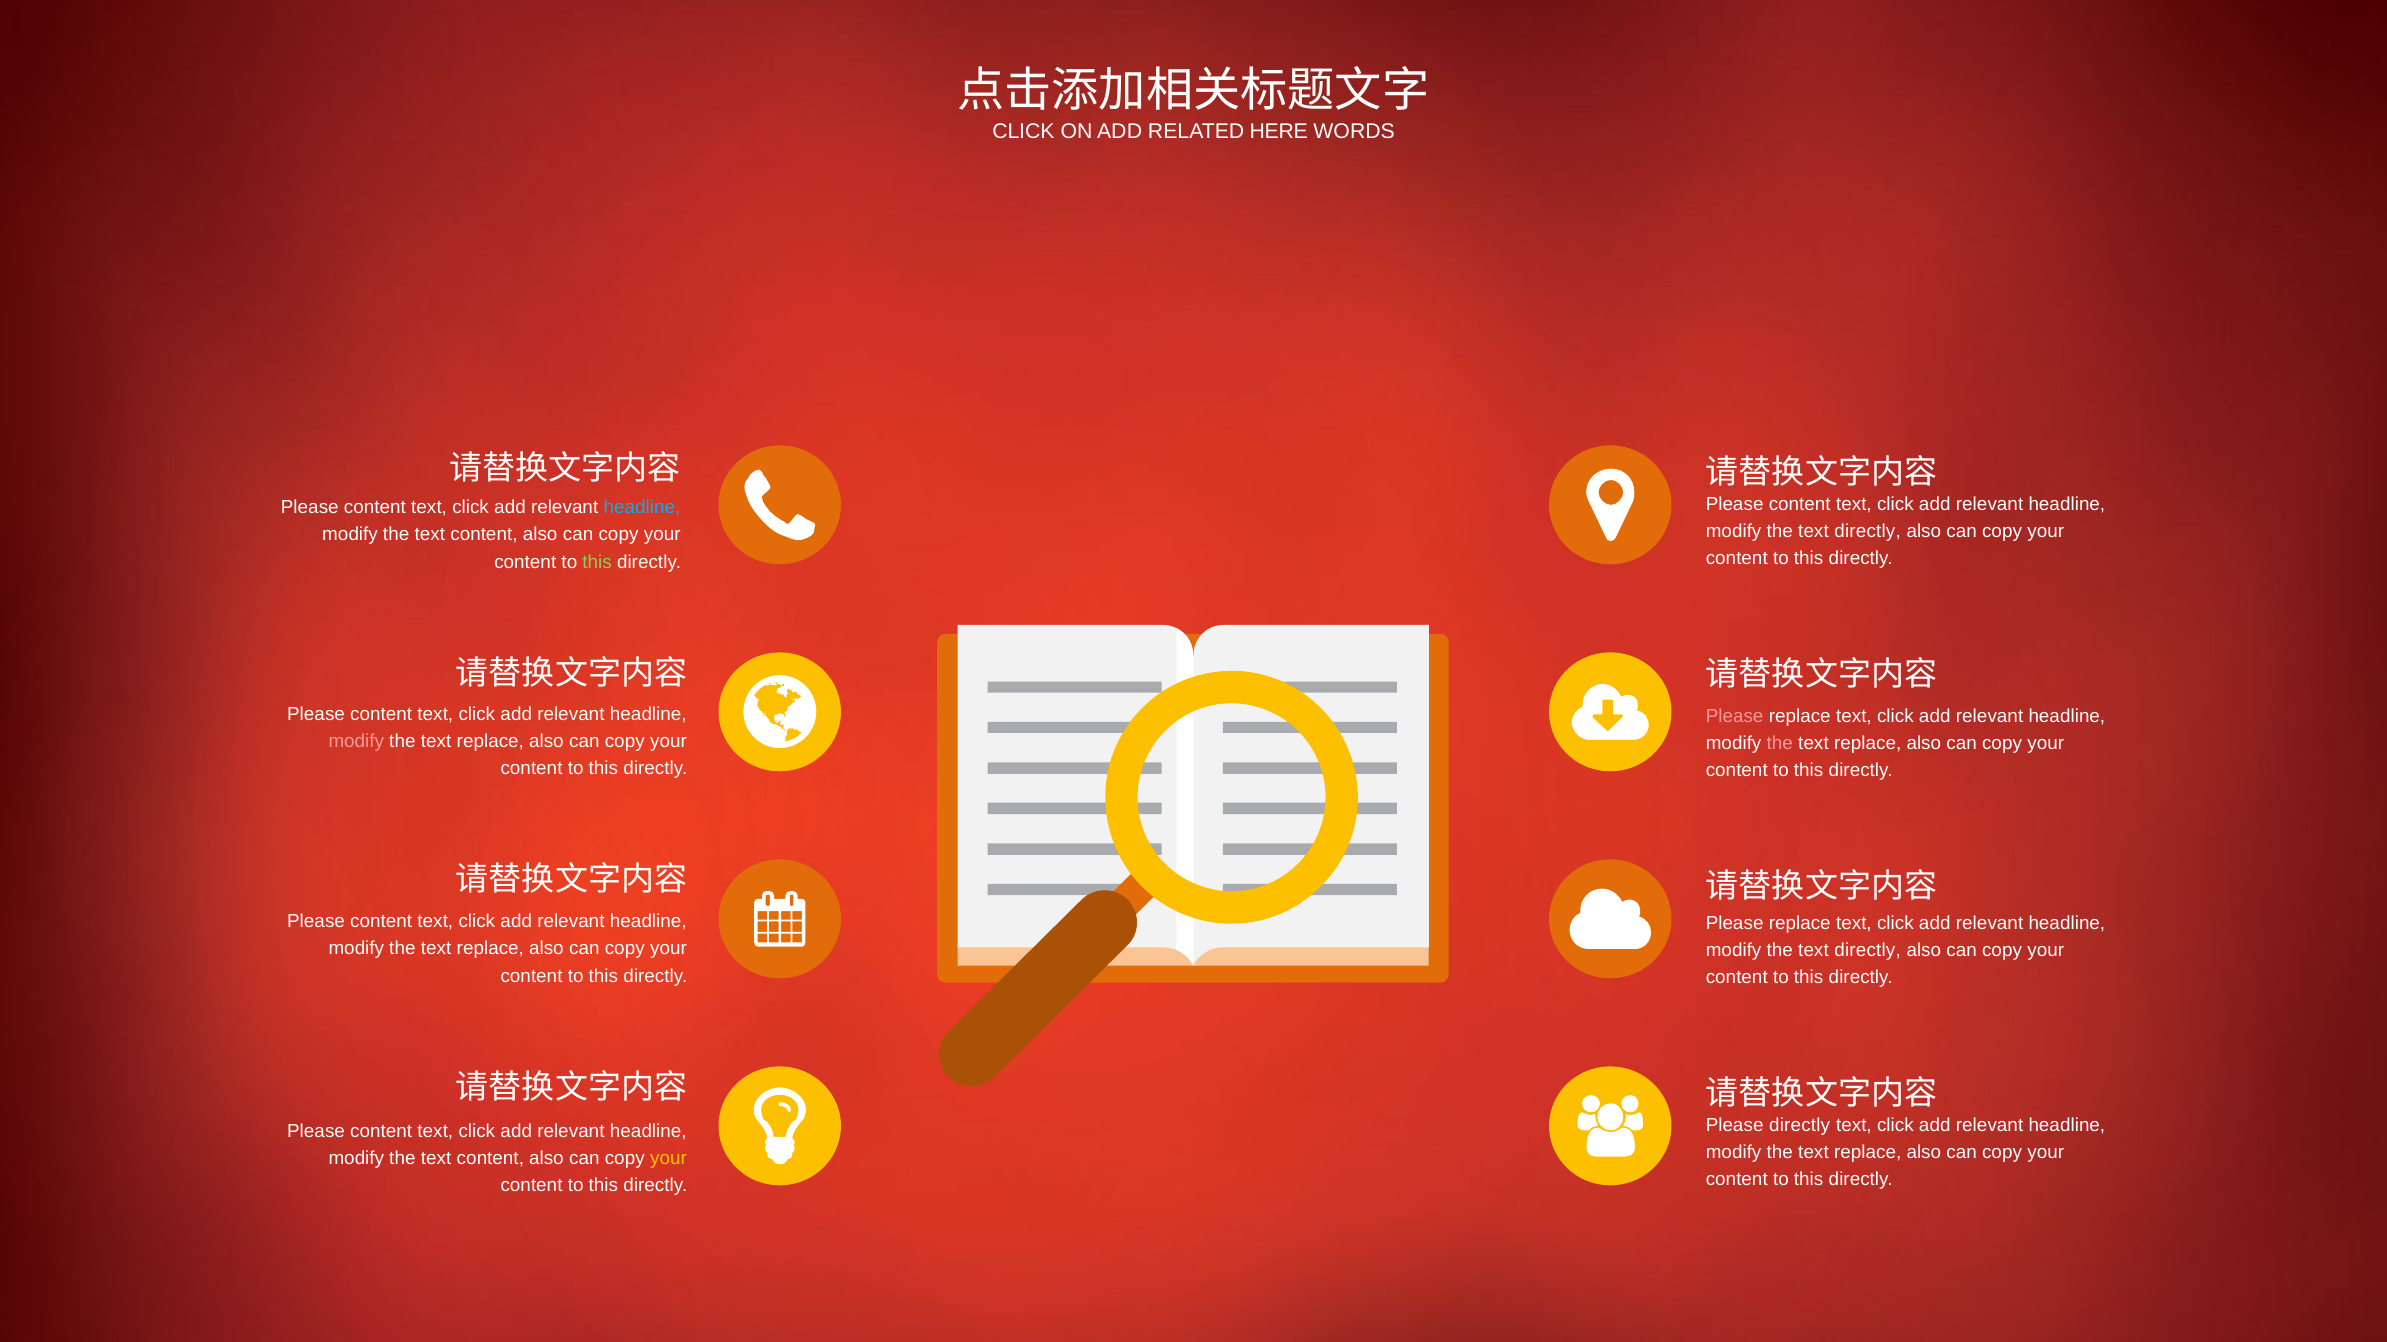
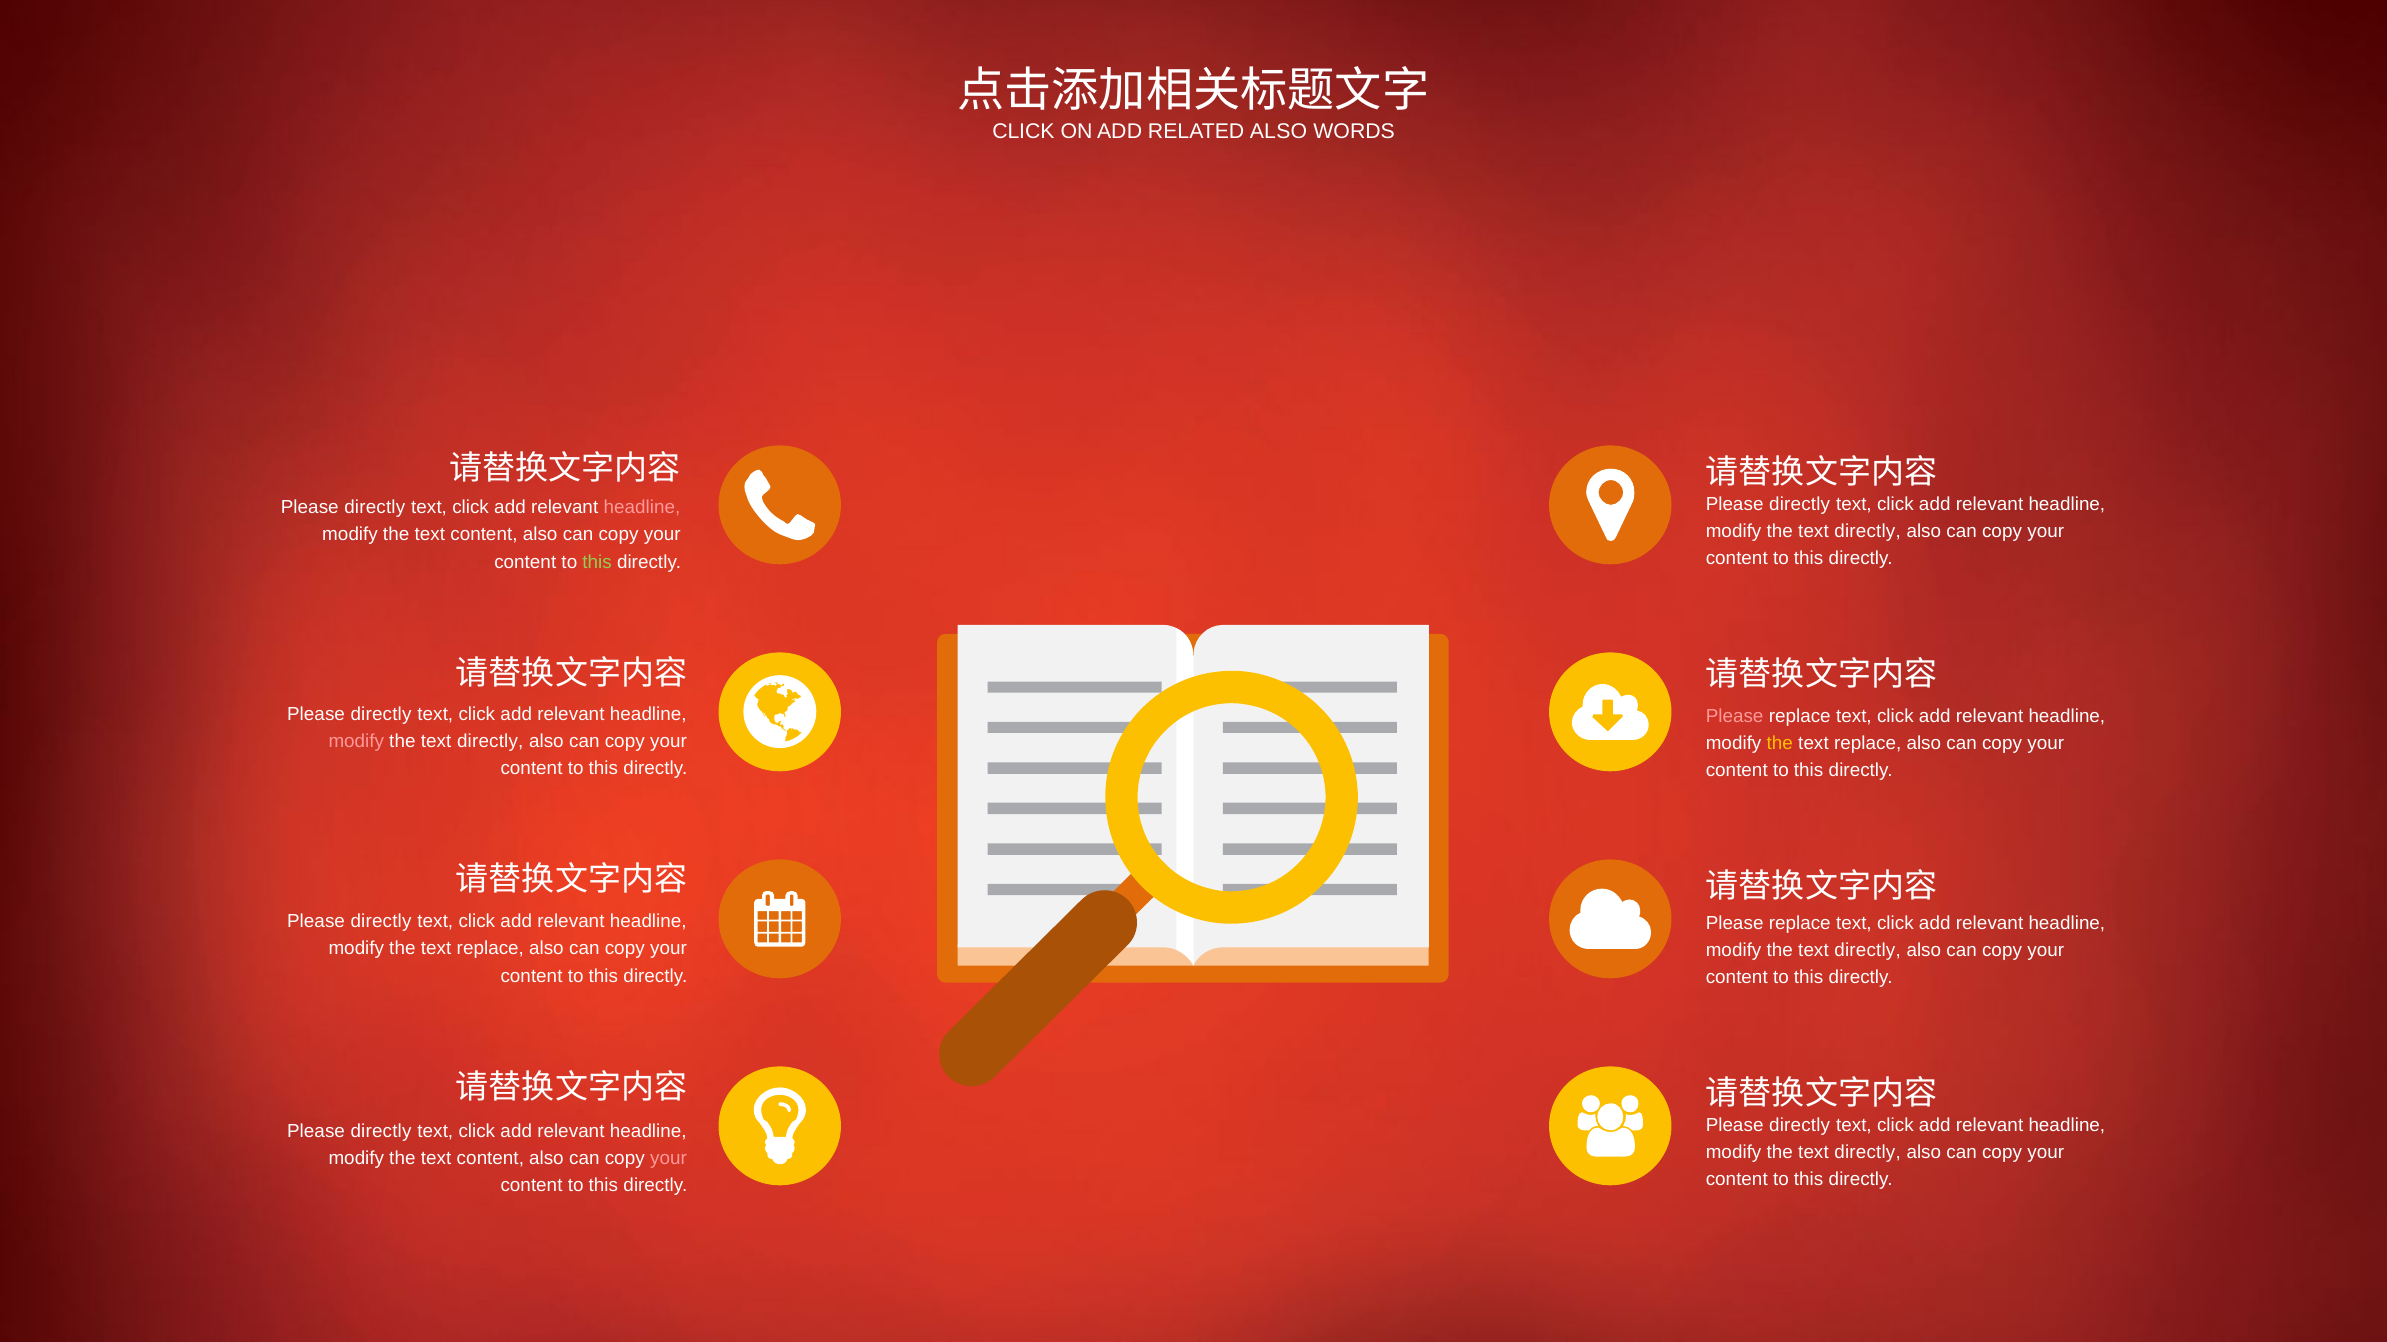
RELATED HERE: HERE -> ALSO
content at (1800, 505): content -> directly
content at (375, 508): content -> directly
headline at (642, 508) colour: light blue -> pink
content at (381, 714): content -> directly
replace at (490, 741): replace -> directly
the at (1780, 744) colour: pink -> yellow
content at (381, 922): content -> directly
content at (381, 1132): content -> directly
replace at (1868, 1153): replace -> directly
your at (668, 1159) colour: yellow -> pink
